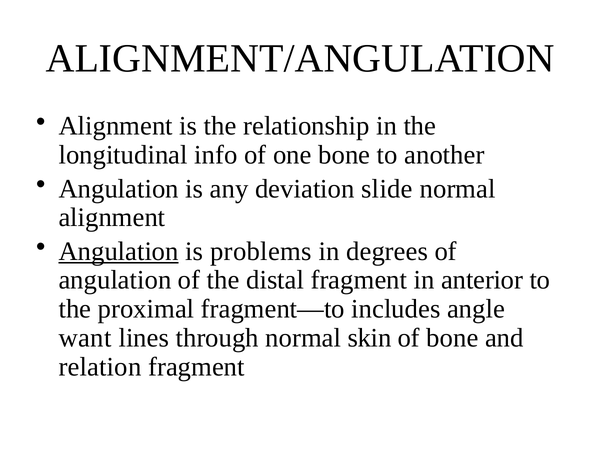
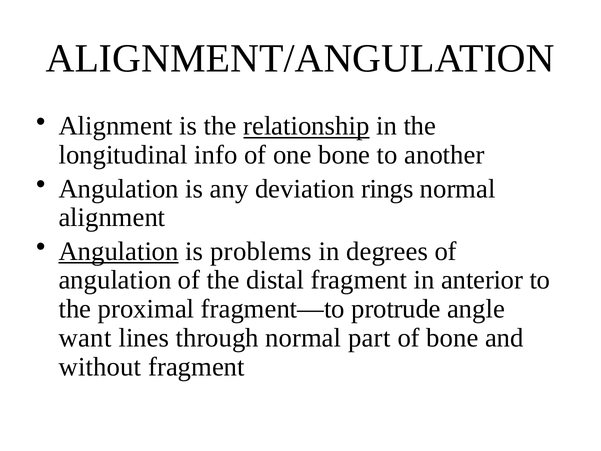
relationship underline: none -> present
slide: slide -> rings
includes: includes -> protrude
skin: skin -> part
relation: relation -> without
